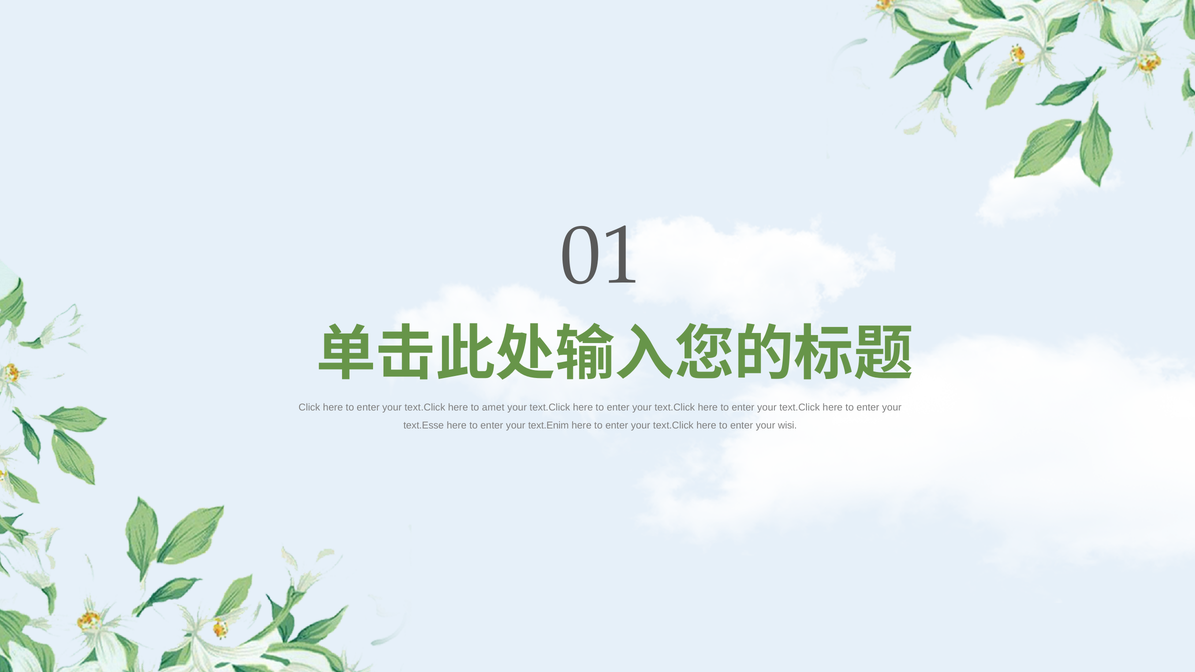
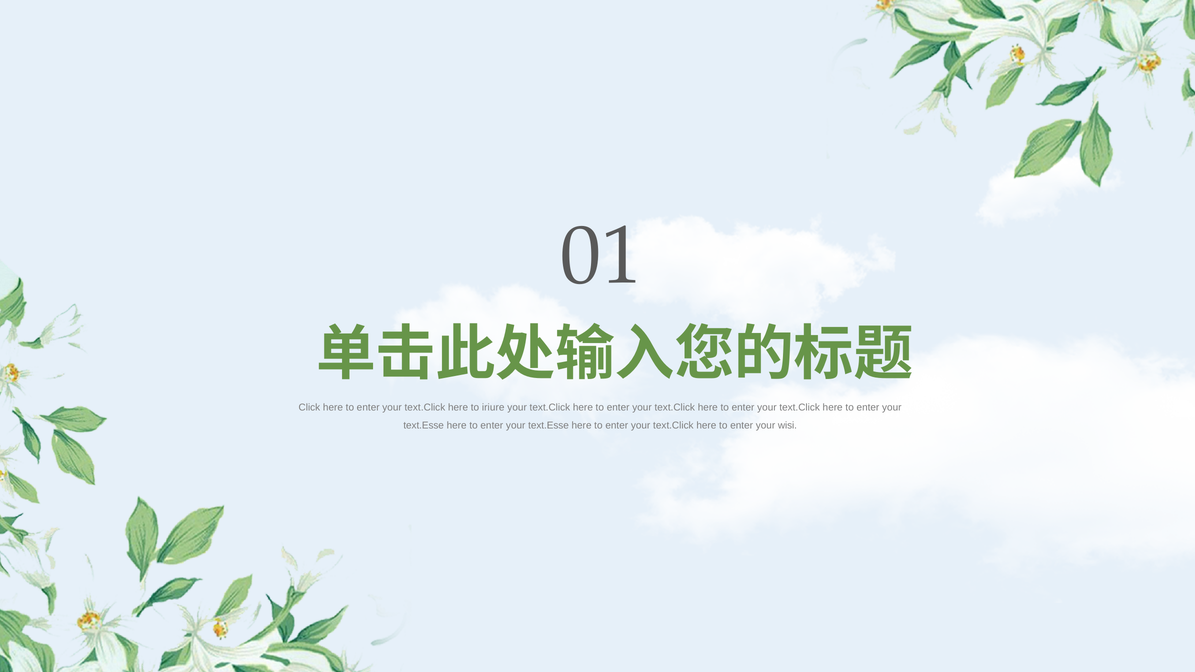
amet: amet -> iriure
text.Enim at (549, 426): text.Enim -> text.Esse
